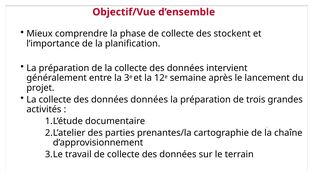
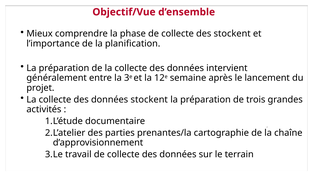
données données: données -> stockent
